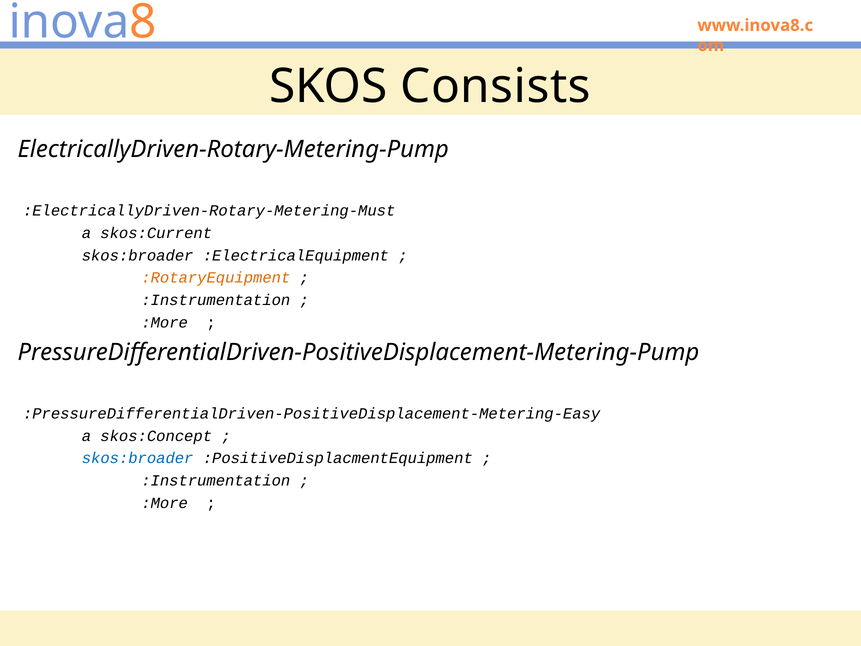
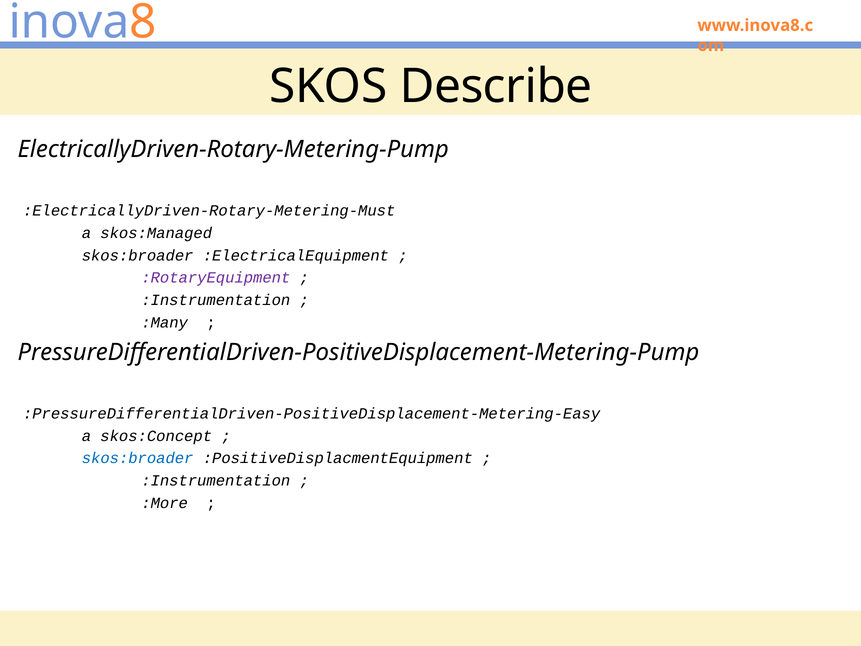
Consists: Consists -> Describe
skos:Current: skos:Current -> skos:Managed
:RotaryEquipment colour: orange -> purple
:More at (165, 322): :More -> :Many
